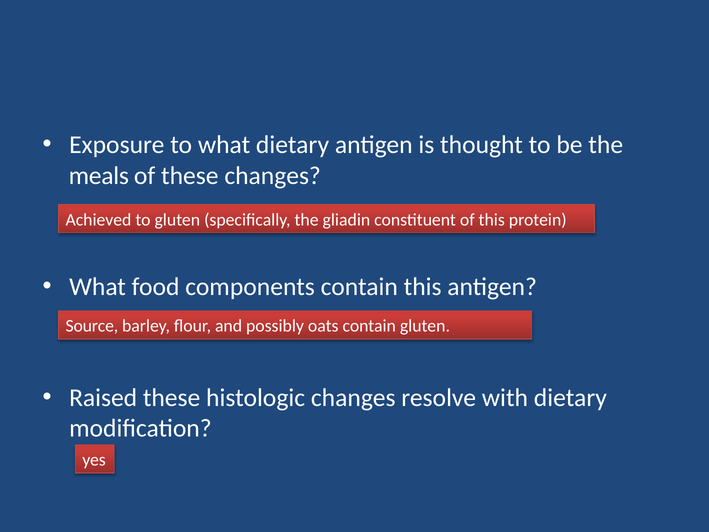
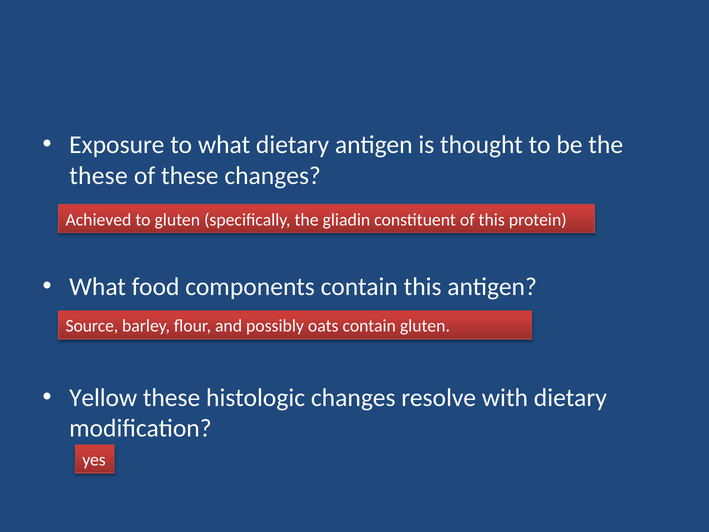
meals at (99, 175): meals -> these
Raised: Raised -> Yellow
